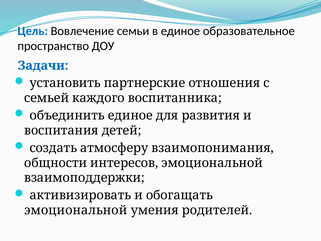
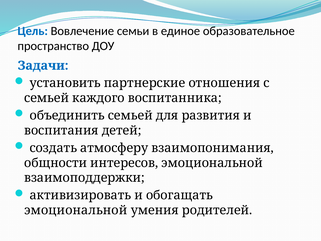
объединить единое: единое -> семьей
